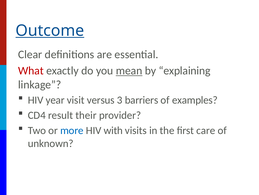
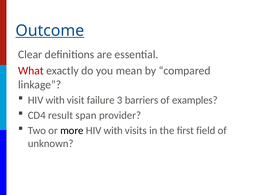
mean underline: present -> none
explaining: explaining -> compared
year at (55, 100): year -> with
versus: versus -> failure
their: their -> span
more colour: blue -> black
care: care -> field
